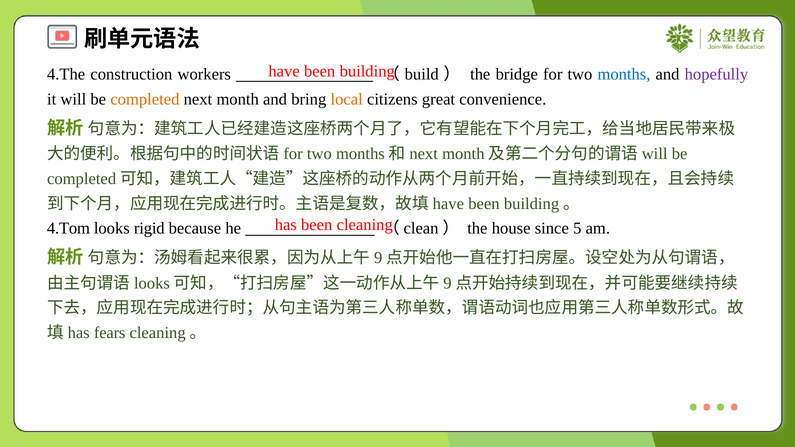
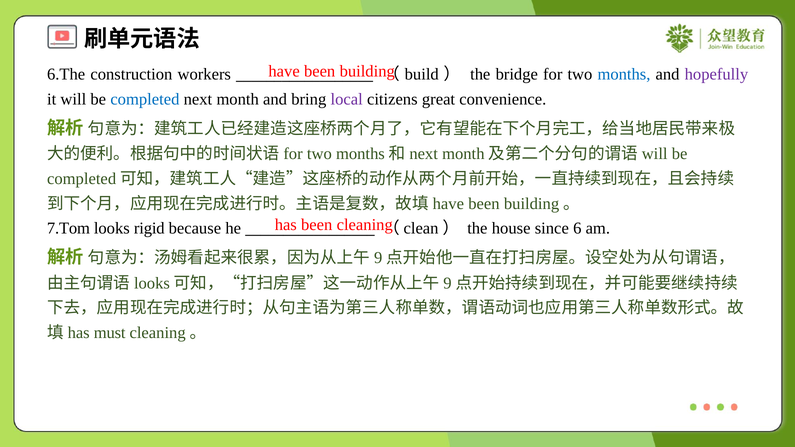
4.The: 4.The -> 6.The
completed colour: orange -> blue
local colour: orange -> purple
4.Tom: 4.Tom -> 7.Tom
5: 5 -> 6
fears: fears -> must
